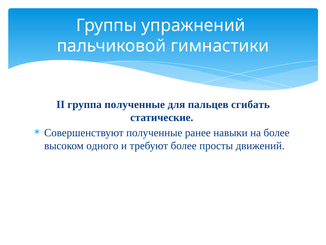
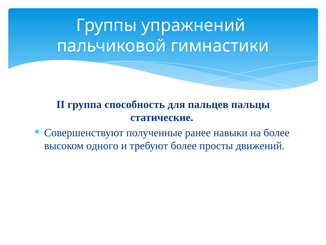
группа полученные: полученные -> способность
сгибать: сгибать -> пальцы
